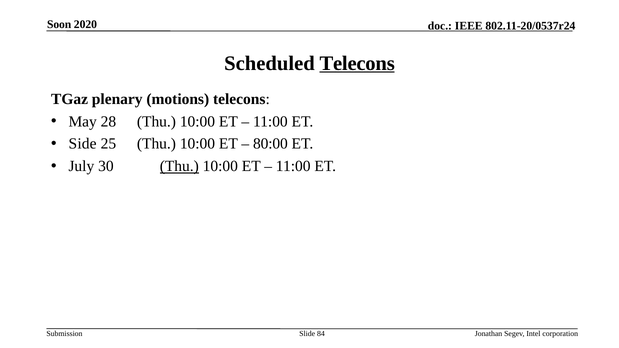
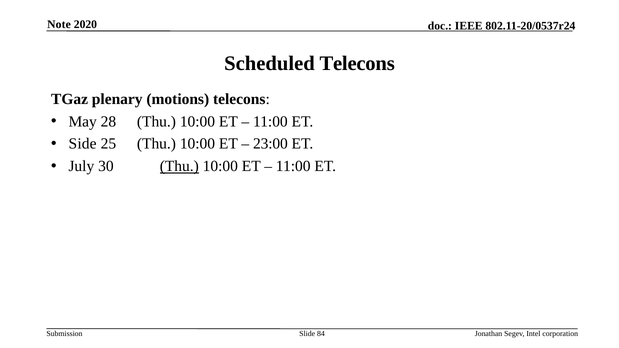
Soon: Soon -> Note
Telecons at (357, 63) underline: present -> none
80:00: 80:00 -> 23:00
